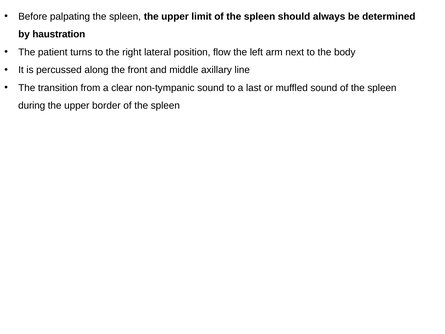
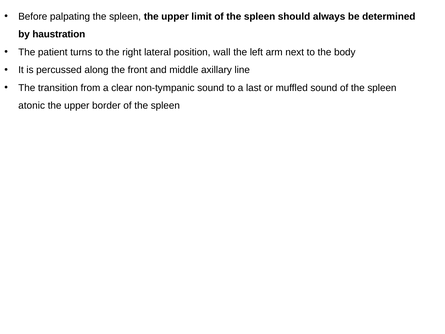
flow: flow -> wall
during: during -> atonic
